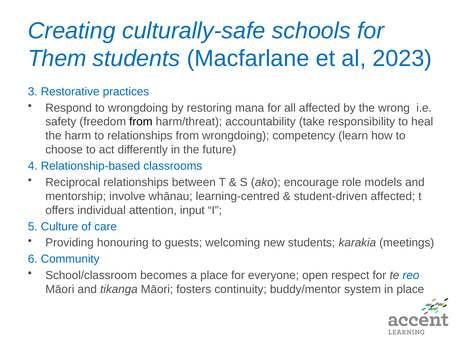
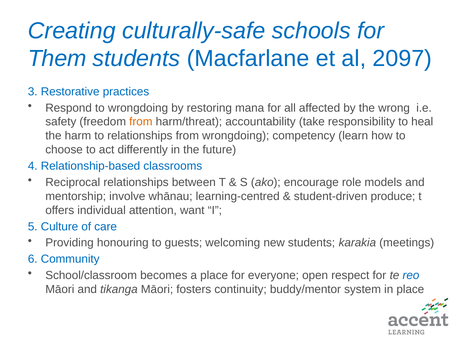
2023: 2023 -> 2097
from at (141, 122) colour: black -> orange
student-driven affected: affected -> produce
input: input -> want
